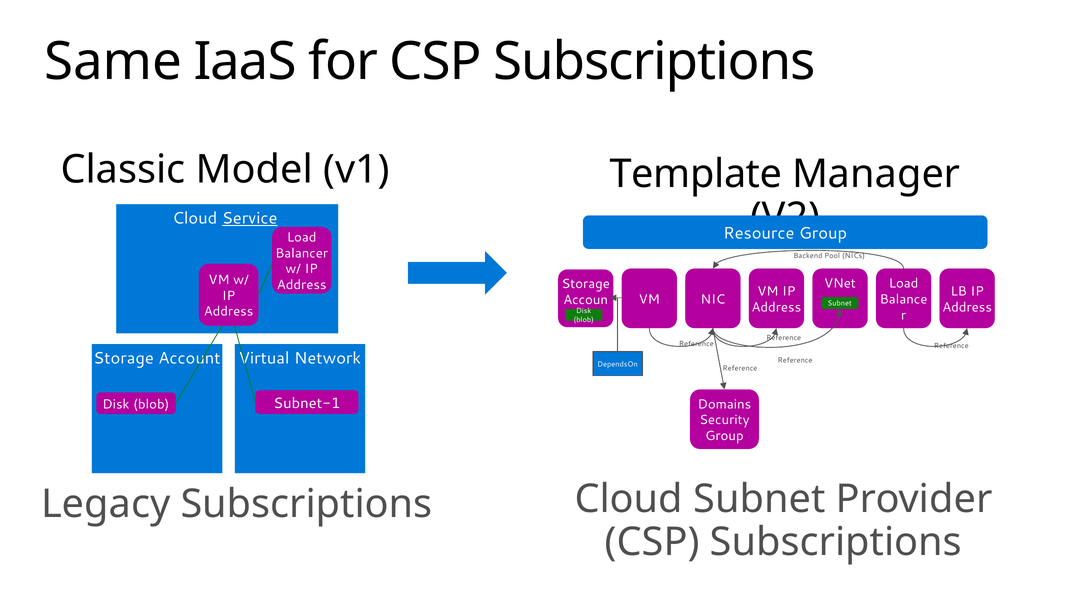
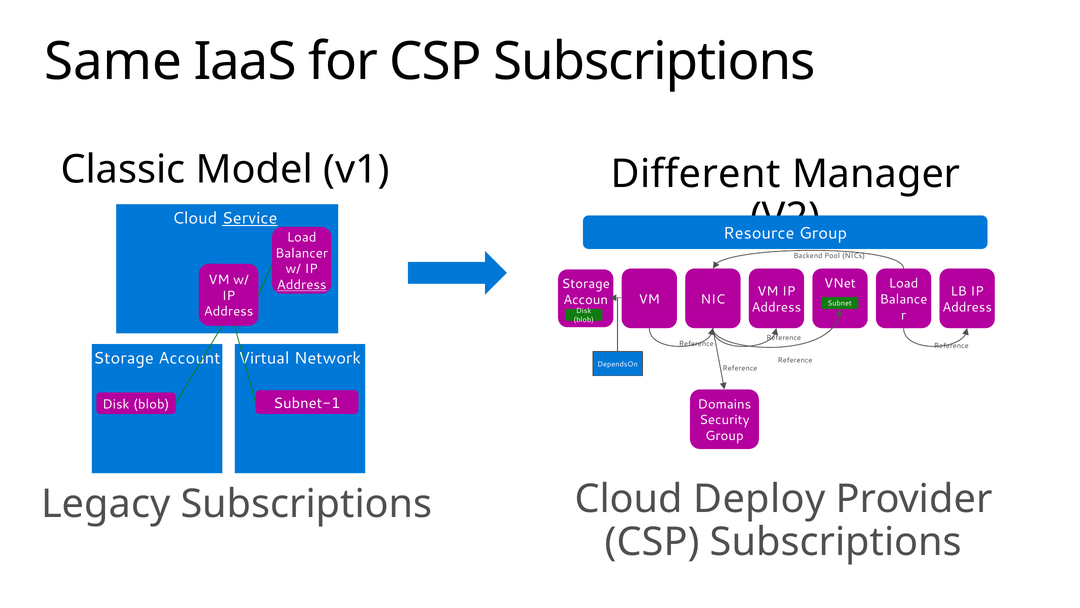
Template: Template -> Different
Address at (302, 285) underline: none -> present
Cloud Subnet: Subnet -> Deploy
